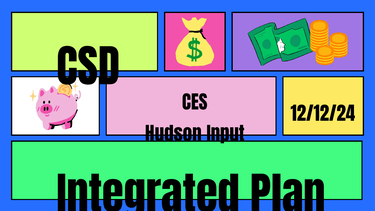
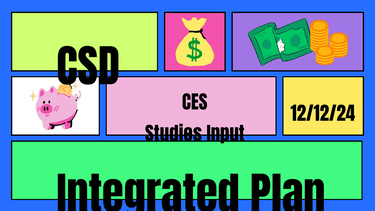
Hudson: Hudson -> Studies
